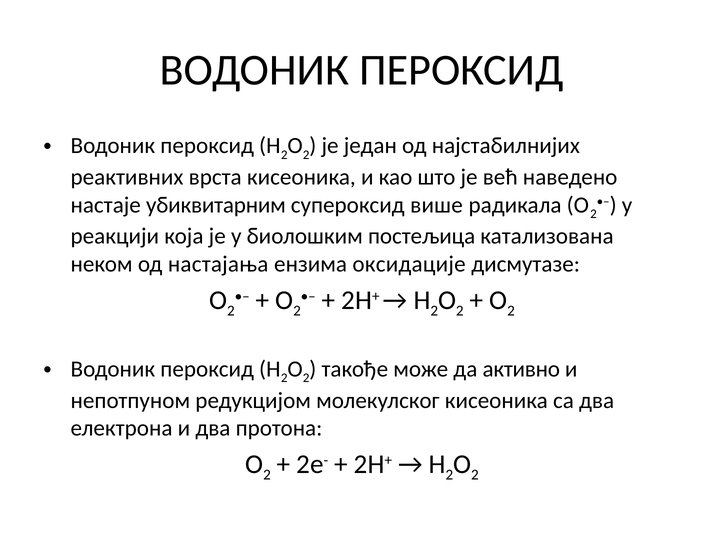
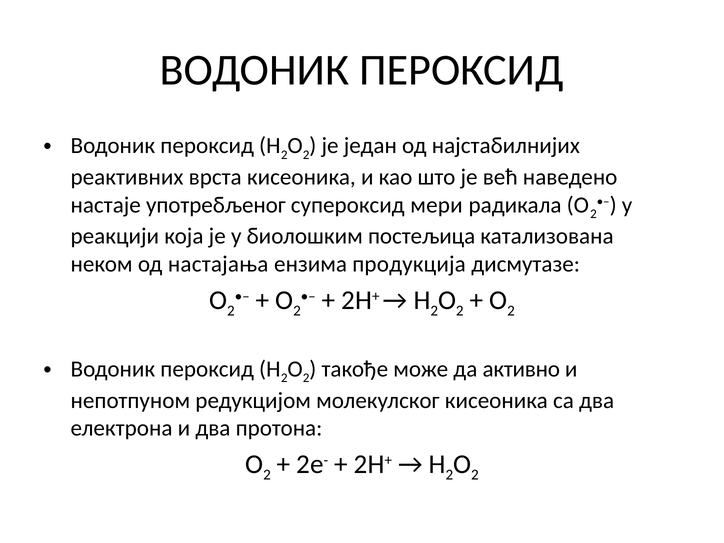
убиквитарним: убиквитарним -> употребљеног
више: више -> мери
оксидације: оксидације -> продукција
